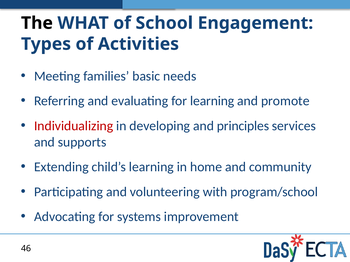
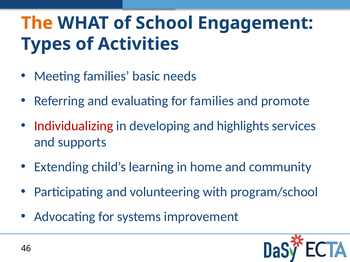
The colour: black -> orange
for learning: learning -> families
principles: principles -> highlights
